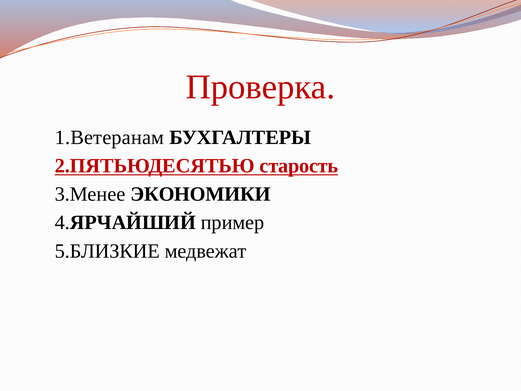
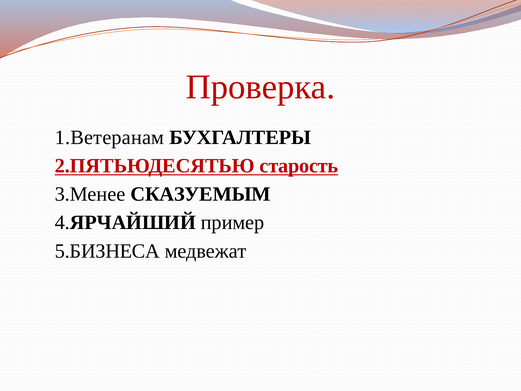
ЭКОНОМИКИ: ЭКОНОМИКИ -> СКАЗУЕМЫМ
5.БЛИЗКИЕ: 5.БЛИЗКИЕ -> 5.БИЗНЕСА
